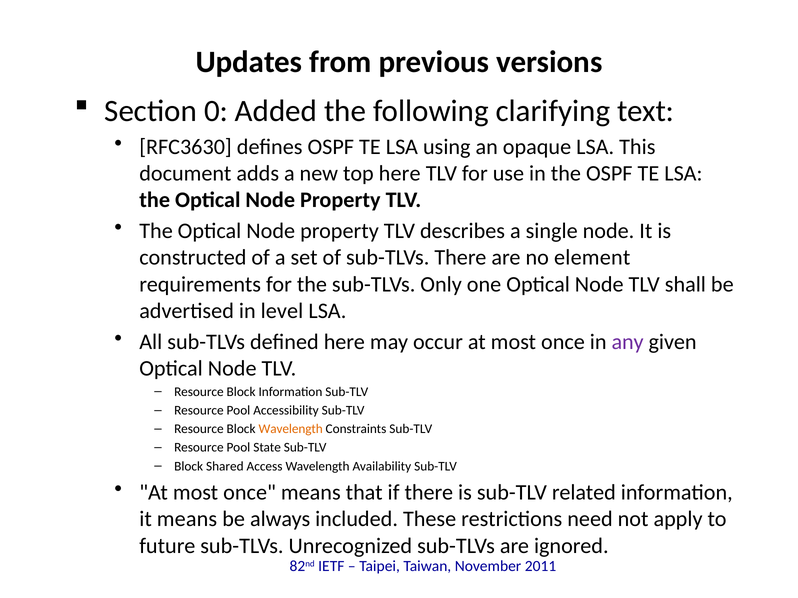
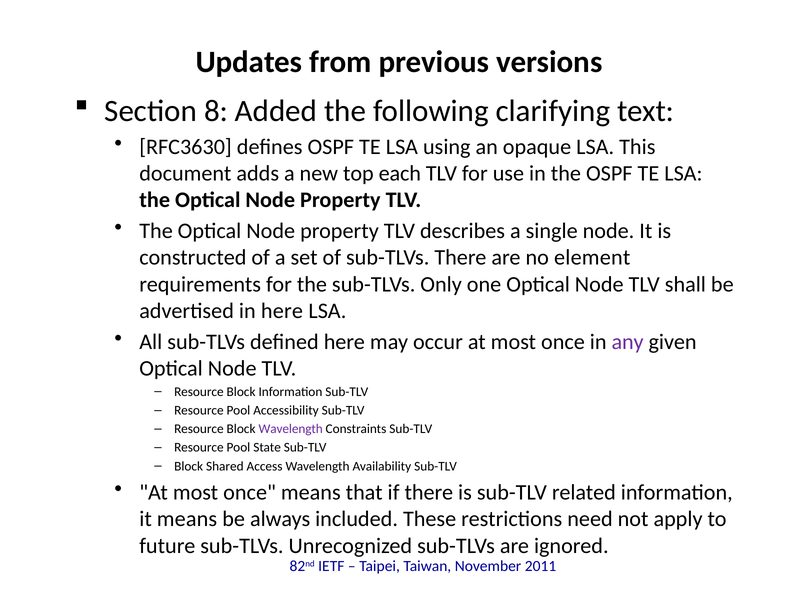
0: 0 -> 8
top here: here -> each
in level: level -> here
Wavelength at (291, 429) colour: orange -> purple
